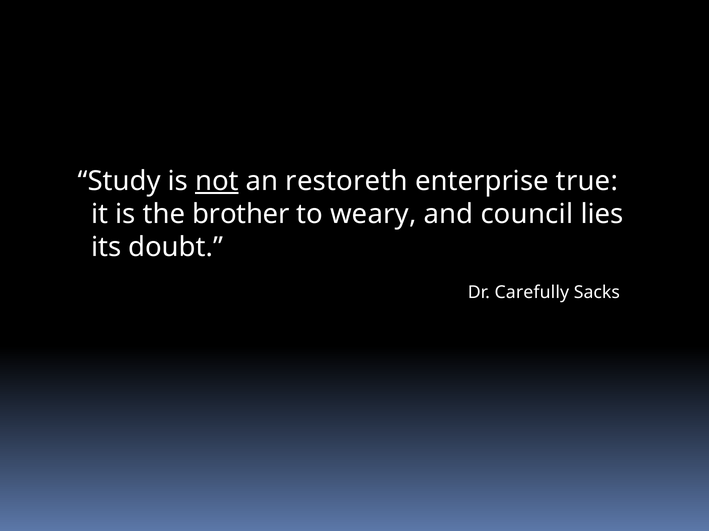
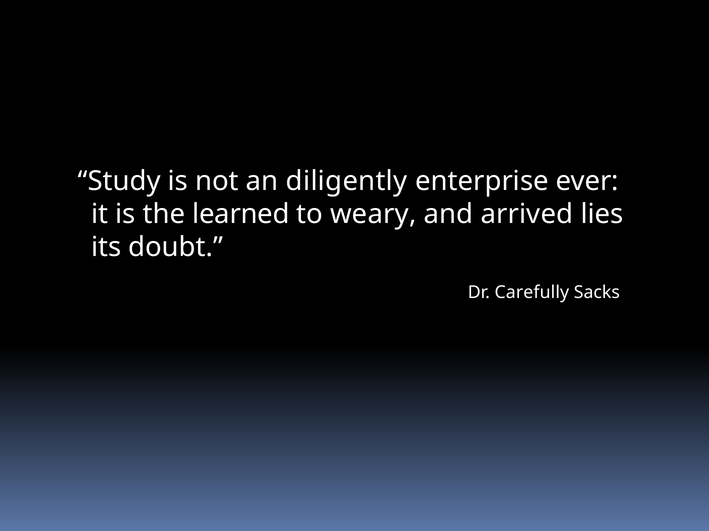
not underline: present -> none
restoreth: restoreth -> diligently
true: true -> ever
brother: brother -> learned
council: council -> arrived
